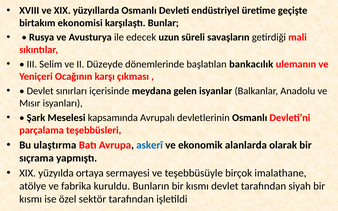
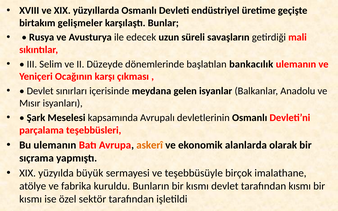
ekonomisi: ekonomisi -> gelişmeler
Bu ulaştırma: ulaştırma -> ulemanın
askerî colour: blue -> orange
ortaya: ortaya -> büyük
tarafından siyah: siyah -> kısmı
